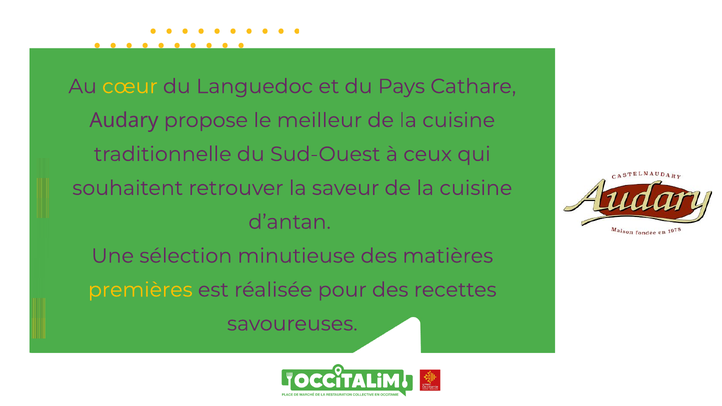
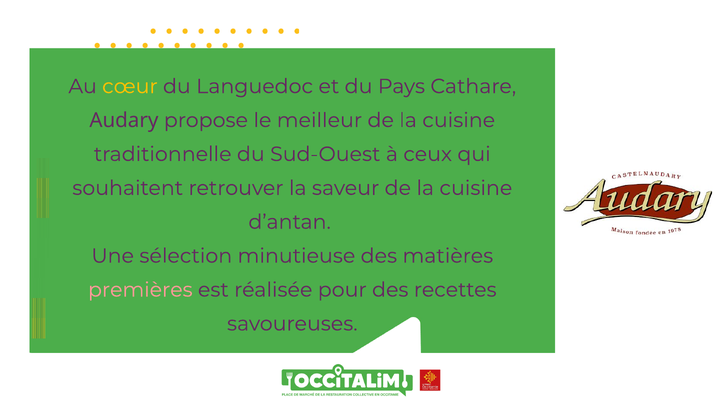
premières colour: yellow -> pink
